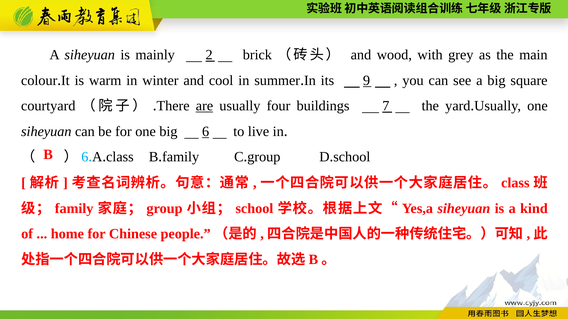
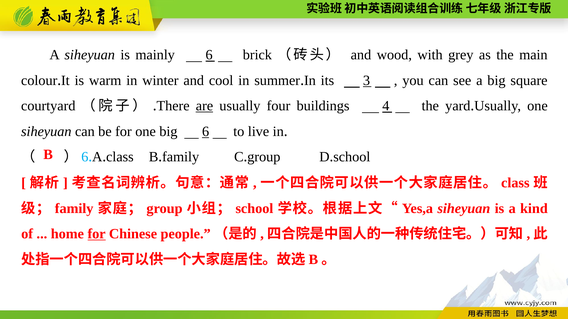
mainly 2: 2 -> 6
9: 9 -> 3
7: 7 -> 4
for at (97, 234) underline: none -> present
